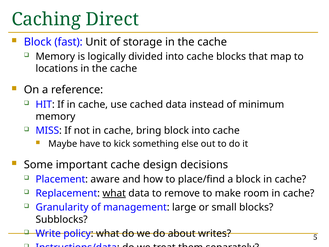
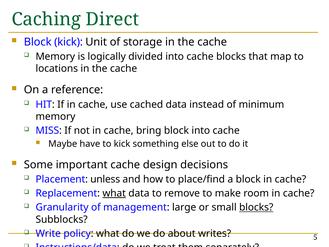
Block fast: fast -> kick
aware: aware -> unless
blocks at (256, 207) underline: none -> present
